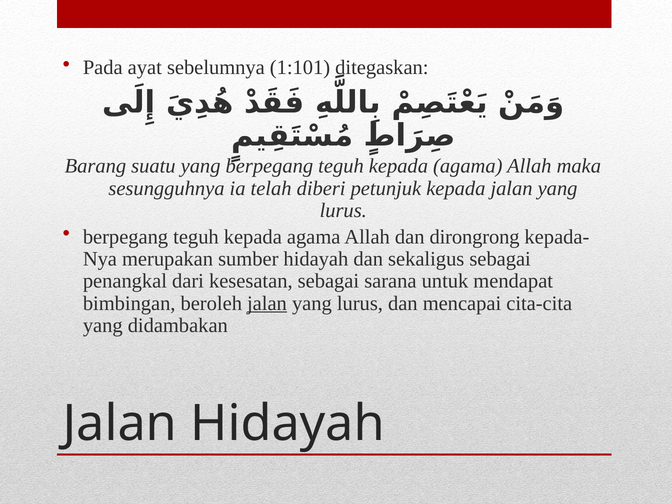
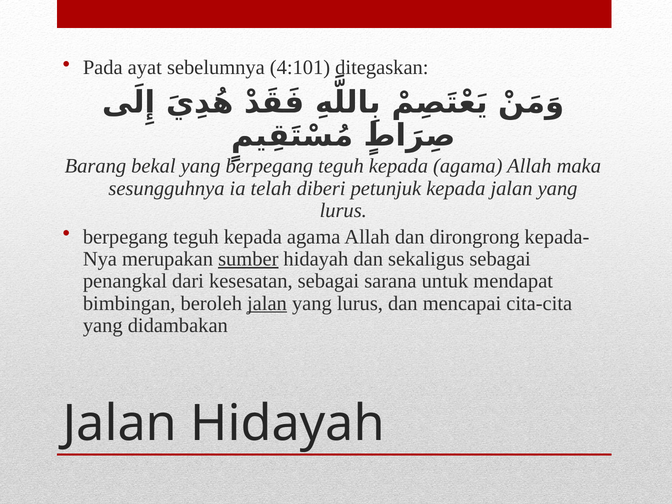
1:101: 1:101 -> 4:101
suatu: suatu -> bekal
sumber underline: none -> present
